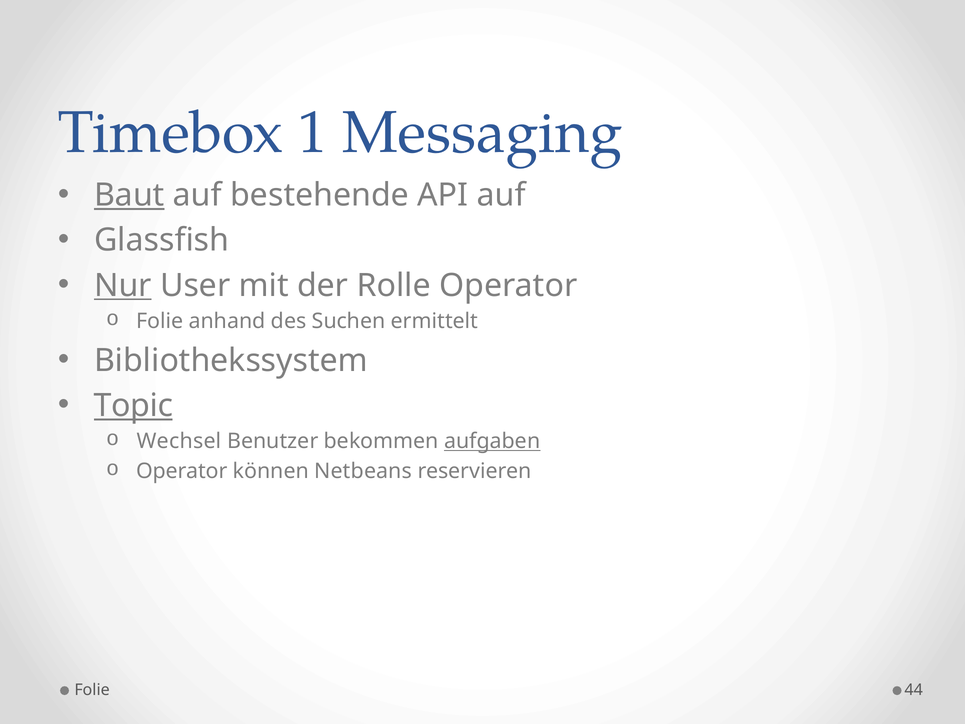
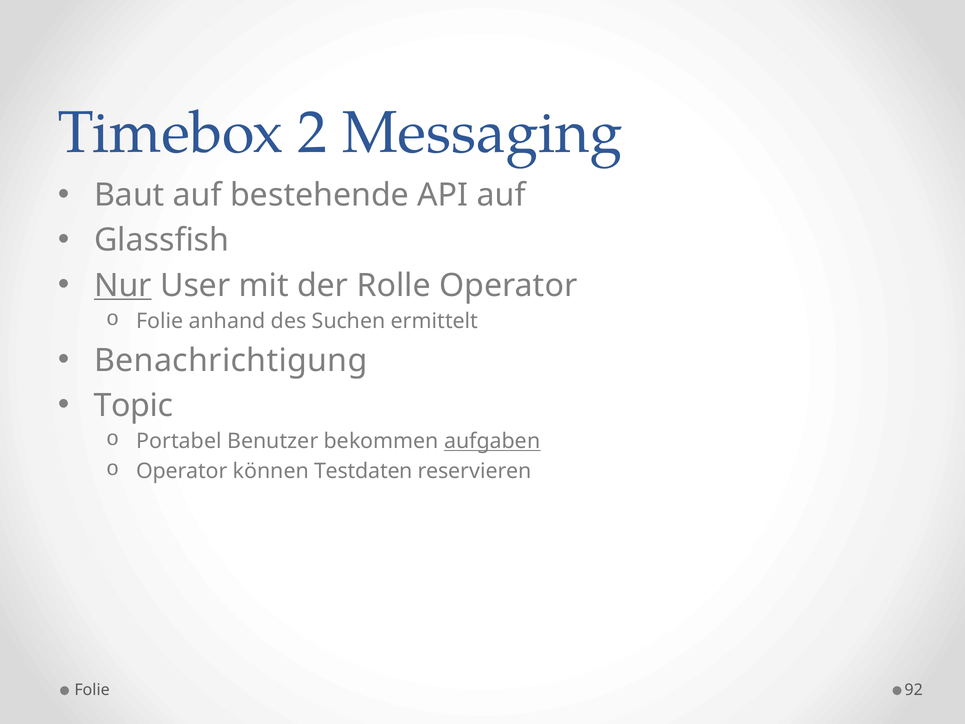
1: 1 -> 2
Baut underline: present -> none
Bibliothekssystem: Bibliothekssystem -> Benachrichtigung
Topic underline: present -> none
Wechsel: Wechsel -> Portabel
Netbeans: Netbeans -> Testdaten
44: 44 -> 92
